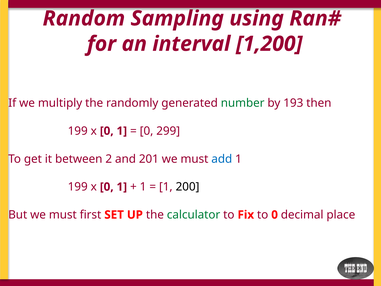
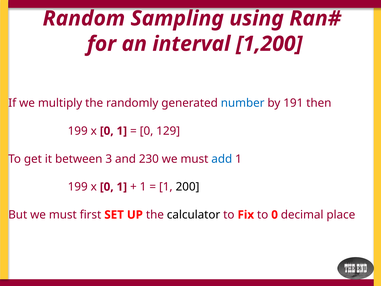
number colour: green -> blue
193: 193 -> 191
299: 299 -> 129
2: 2 -> 3
201: 201 -> 230
calculator colour: green -> black
